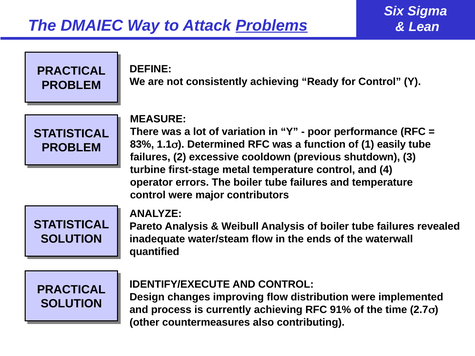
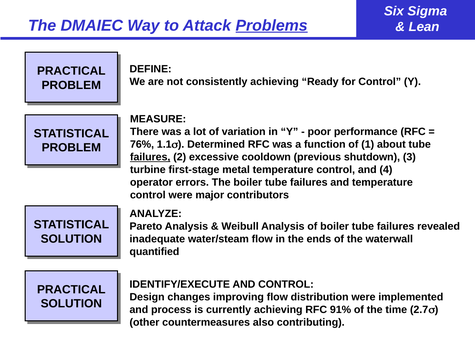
83%: 83% -> 76%
easily: easily -> about
failures at (150, 157) underline: none -> present
